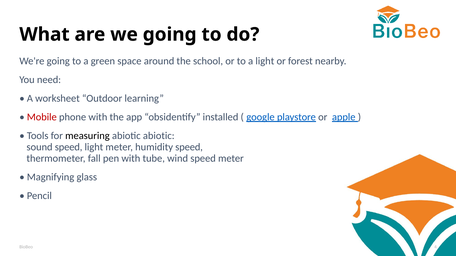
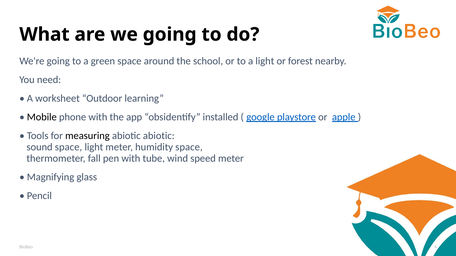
Mobile colour: red -> black
sound speed: speed -> space
humidity speed: speed -> space
